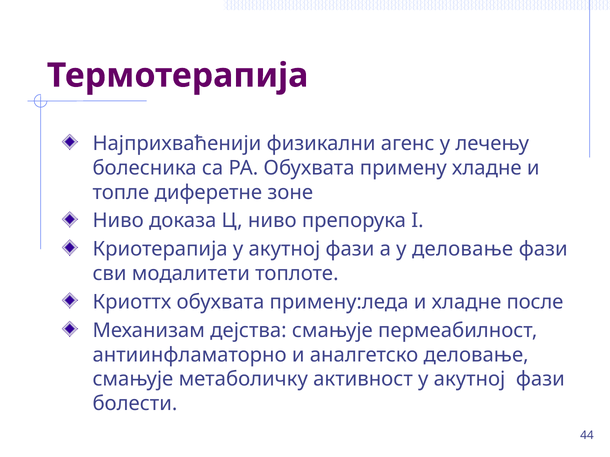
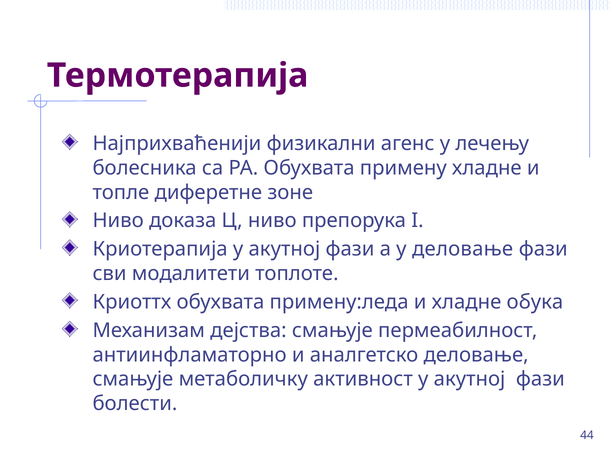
после: после -> обука
